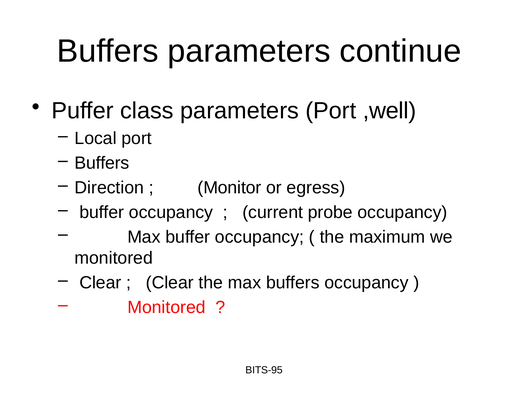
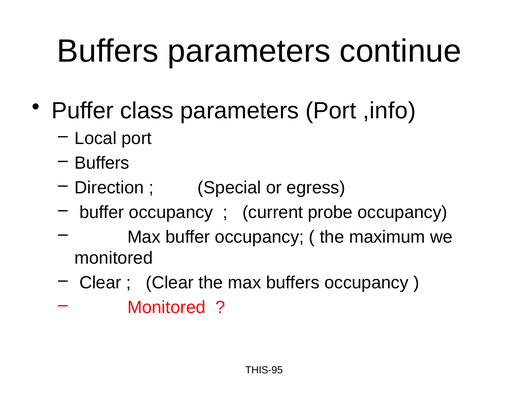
,well: ,well -> ,info
Monitor: Monitor -> Special
BITS-95: BITS-95 -> THIS-95
